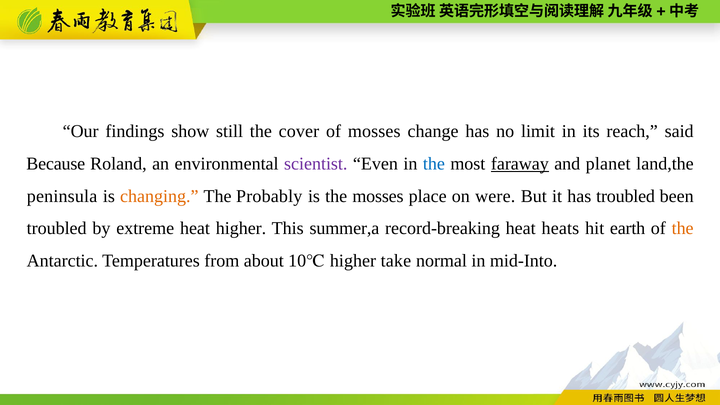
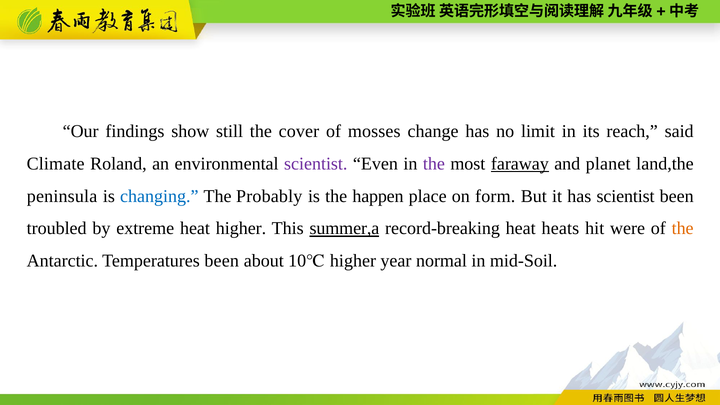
Because: Because -> Climate
the at (434, 164) colour: blue -> purple
changing colour: orange -> blue
the mosses: mosses -> happen
were: were -> form
has troubled: troubled -> scientist
summer,a underline: none -> present
earth: earth -> were
Temperatures from: from -> been
take: take -> year
mid-Into: mid-Into -> mid-Soil
